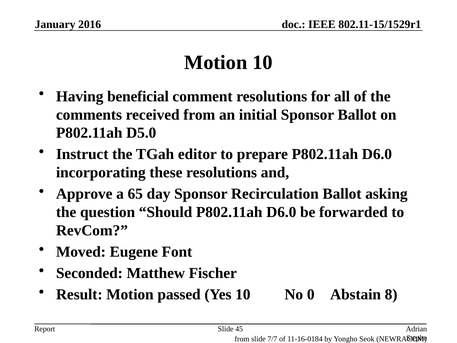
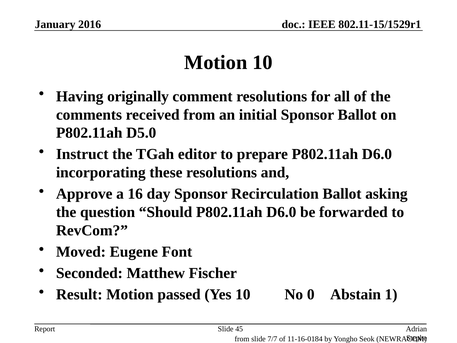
beneficial: beneficial -> originally
65: 65 -> 16
8: 8 -> 1
